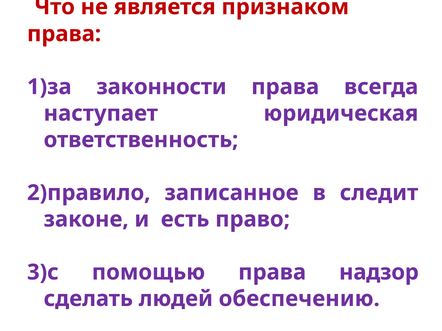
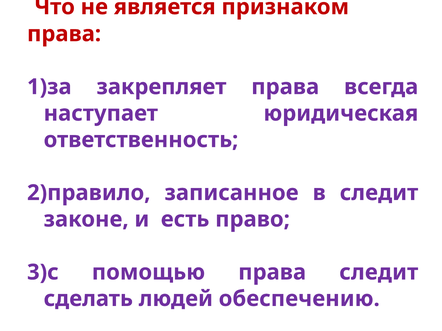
законности: законности -> закрепляет
права надзор: надзор -> следит
